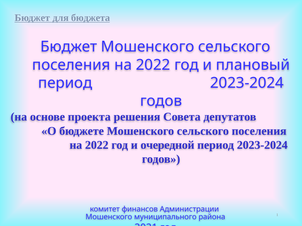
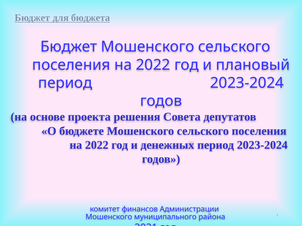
очередной: очередной -> денежных
